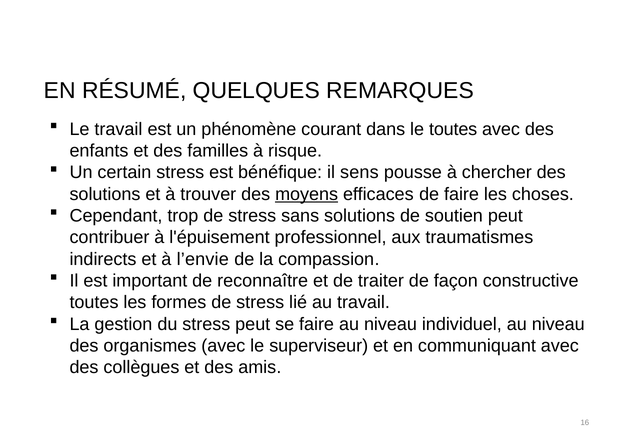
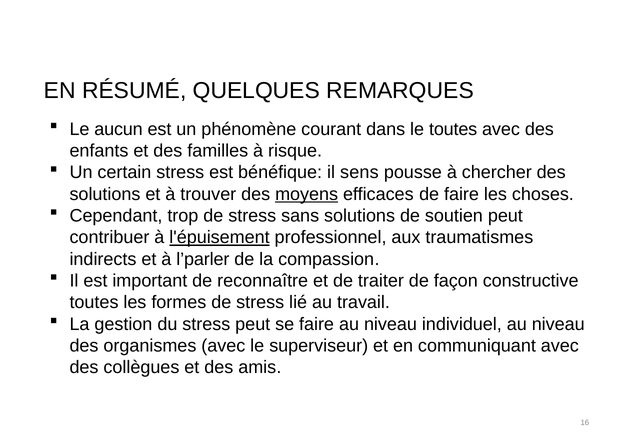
Le travail: travail -> aucun
l'épuisement underline: none -> present
l’envie: l’envie -> l’parler
